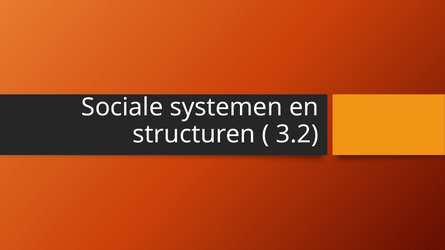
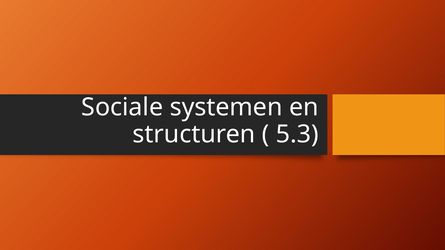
3.2: 3.2 -> 5.3
